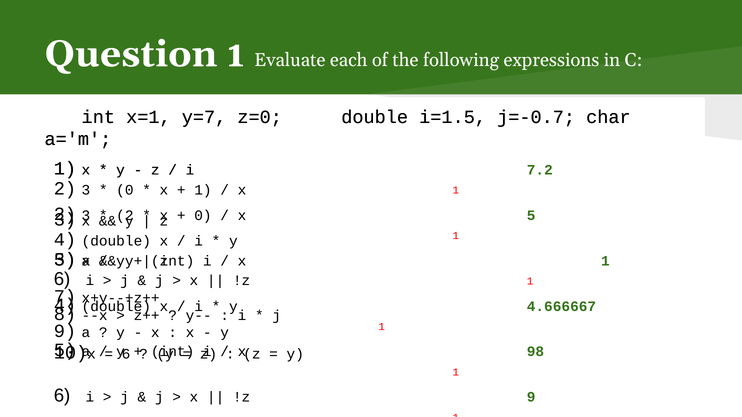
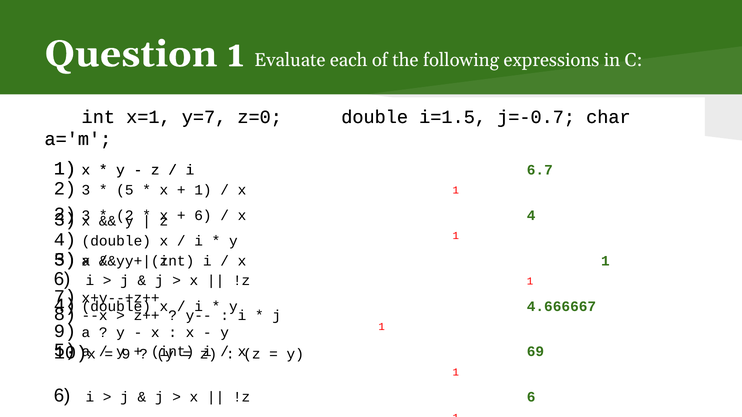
7.2: 7.2 -> 6.7
0 at (125, 190): 0 -> 5
0 at (203, 216): 0 -> 6
x 5: 5 -> 4
98: 98 -> 69
6 at (126, 354): 6 -> 9
!z 9: 9 -> 6
